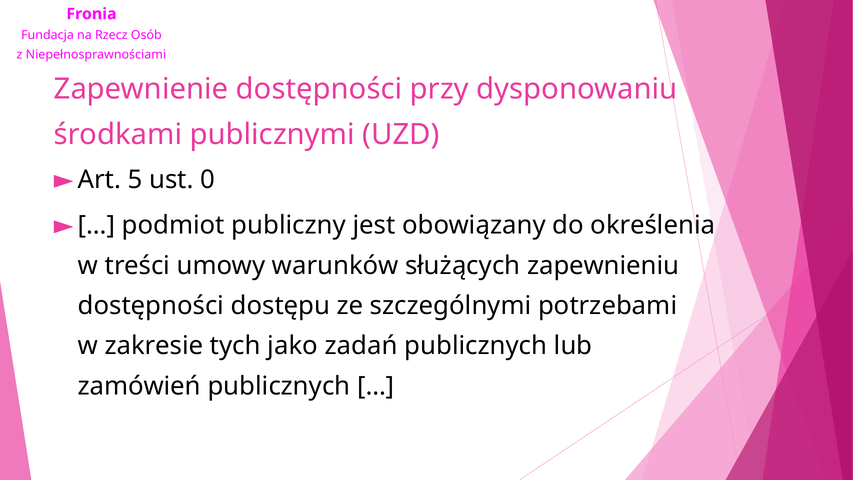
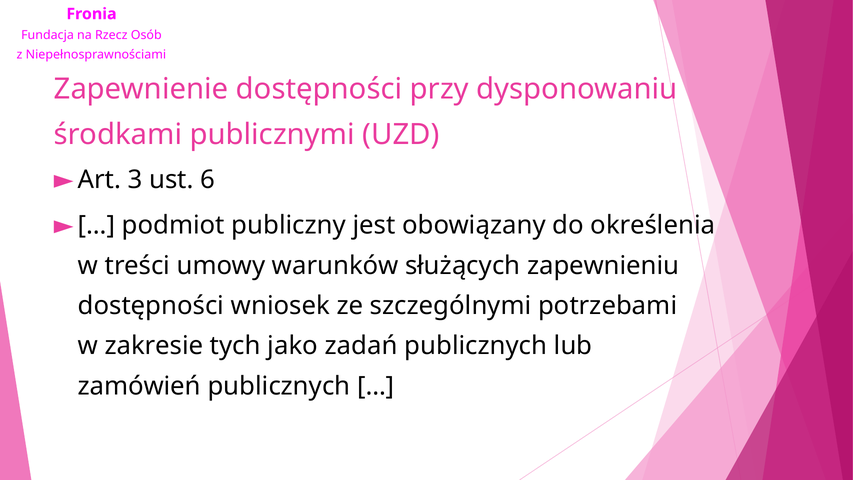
5: 5 -> 3
0: 0 -> 6
dostępu: dostępu -> wniosek
